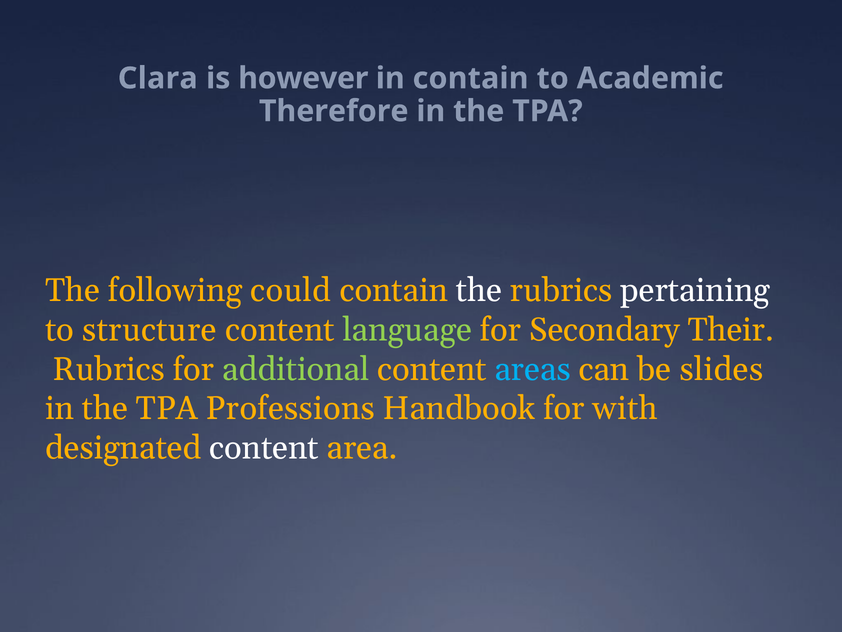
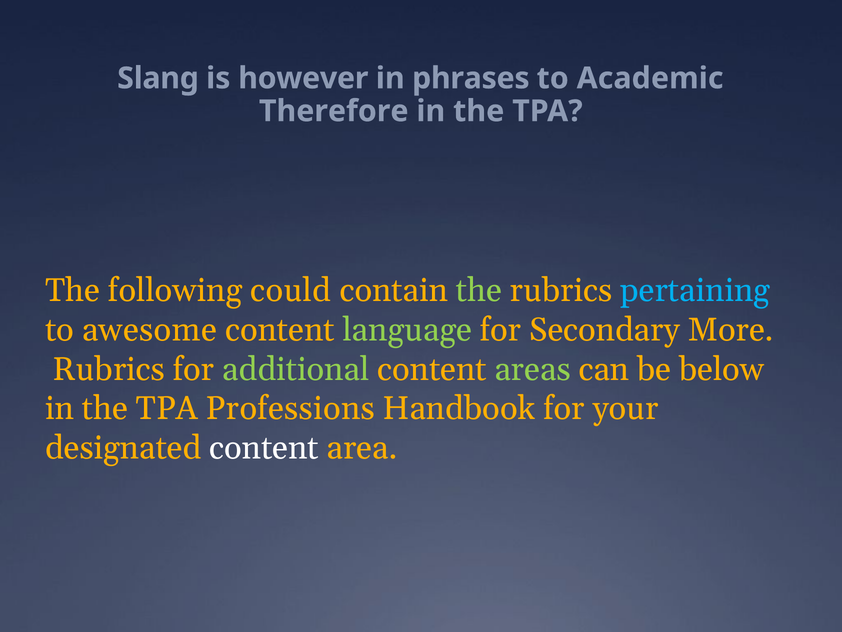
Clara: Clara -> Slang
in contain: contain -> phrases
the at (479, 290) colour: white -> light green
pertaining colour: white -> light blue
structure: structure -> awesome
Their: Their -> More
areas colour: light blue -> light green
slides: slides -> below
with: with -> your
